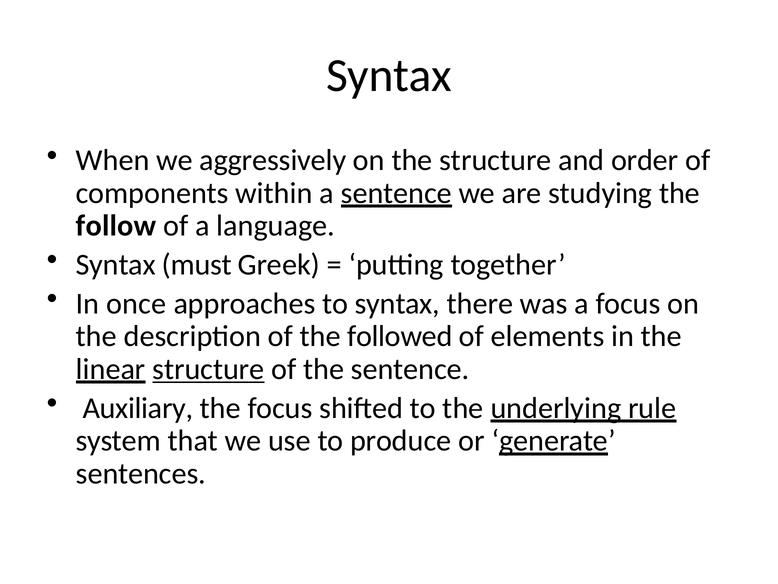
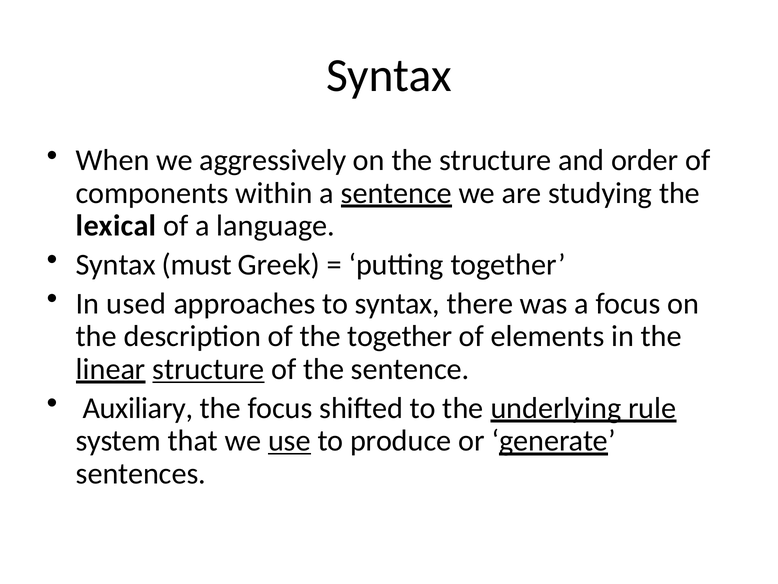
follow: follow -> lexical
once: once -> used
the followed: followed -> together
use underline: none -> present
